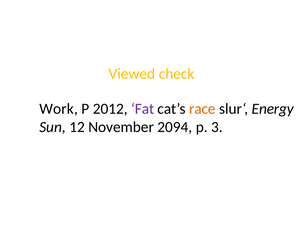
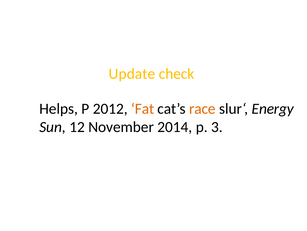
Viewed: Viewed -> Update
Work: Work -> Helps
Fat colour: purple -> orange
2094: 2094 -> 2014
